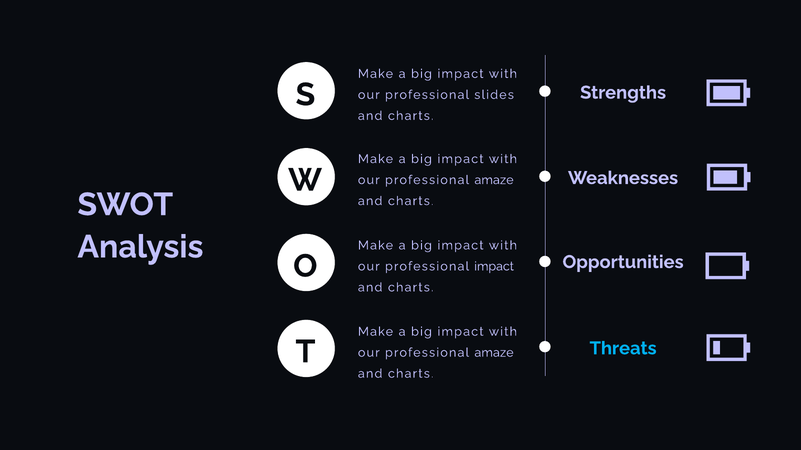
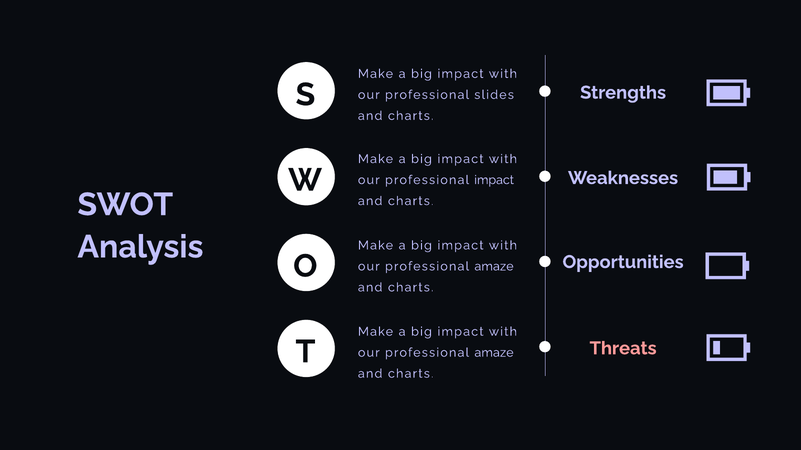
amaze at (494, 180): amaze -> impact
impact at (494, 267): impact -> amaze
Threats colour: light blue -> pink
